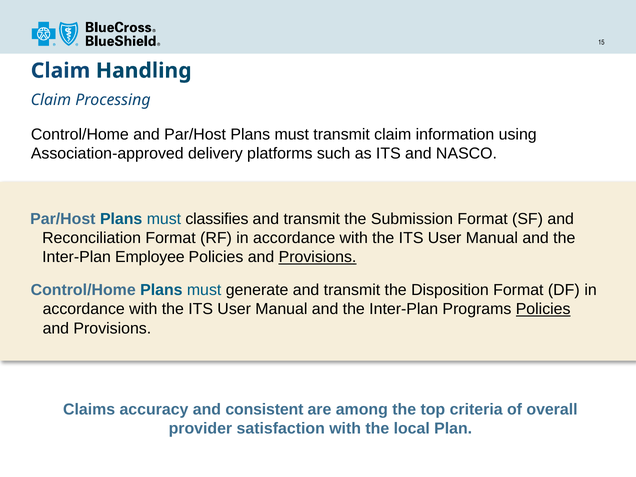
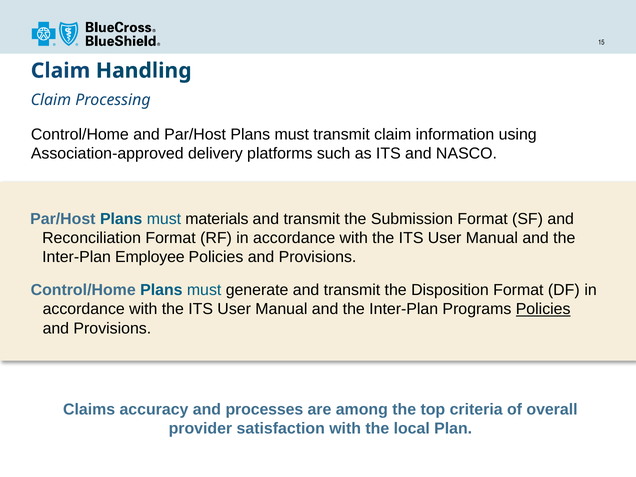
classifies: classifies -> materials
Provisions at (318, 257) underline: present -> none
consistent: consistent -> processes
